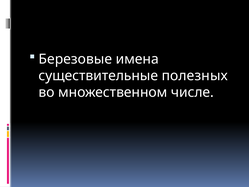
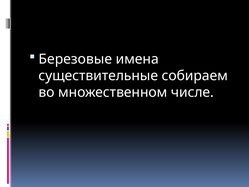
полезных: полезных -> собираем
